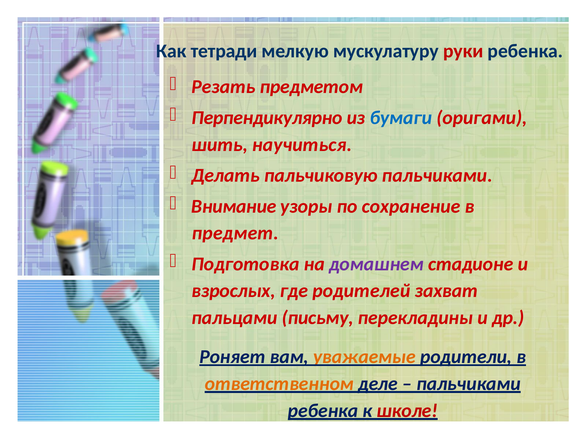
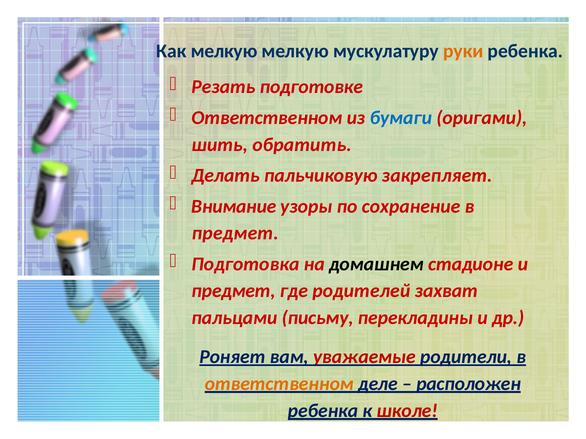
Как тетради: тетради -> мелкую
руки colour: red -> orange
предметом: предметом -> подготовке
Перпендикулярно at (267, 118): Перпендикулярно -> Ответственном
научиться: научиться -> обратить
пальчиковую пальчиками: пальчиками -> закрепляет
домашнем colour: purple -> black
взрослых at (234, 291): взрослых -> предмет
уважаемые colour: orange -> red
пальчиками at (469, 384): пальчиками -> расположен
